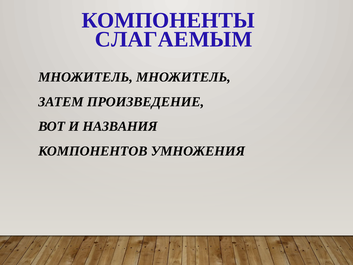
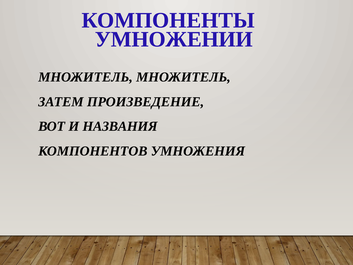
СЛАГАЕМЫМ: СЛАГАЕМЫМ -> УМНОЖЕНИИ
